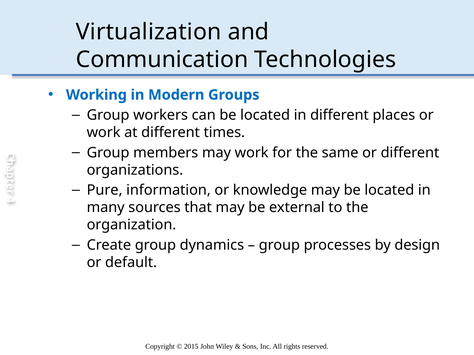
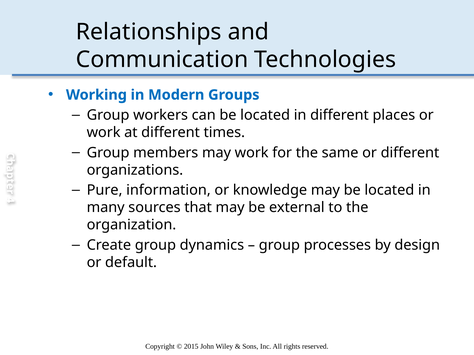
Virtualization: Virtualization -> Relationships
